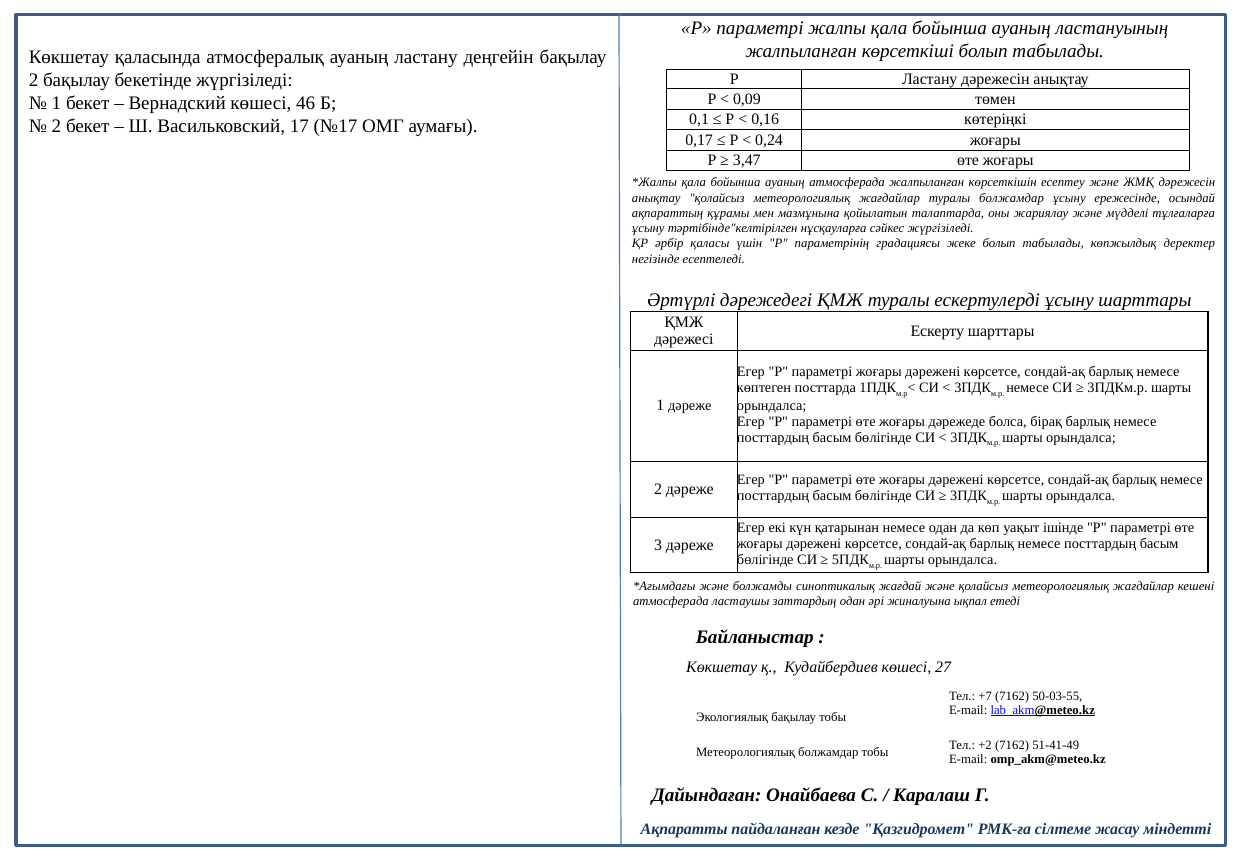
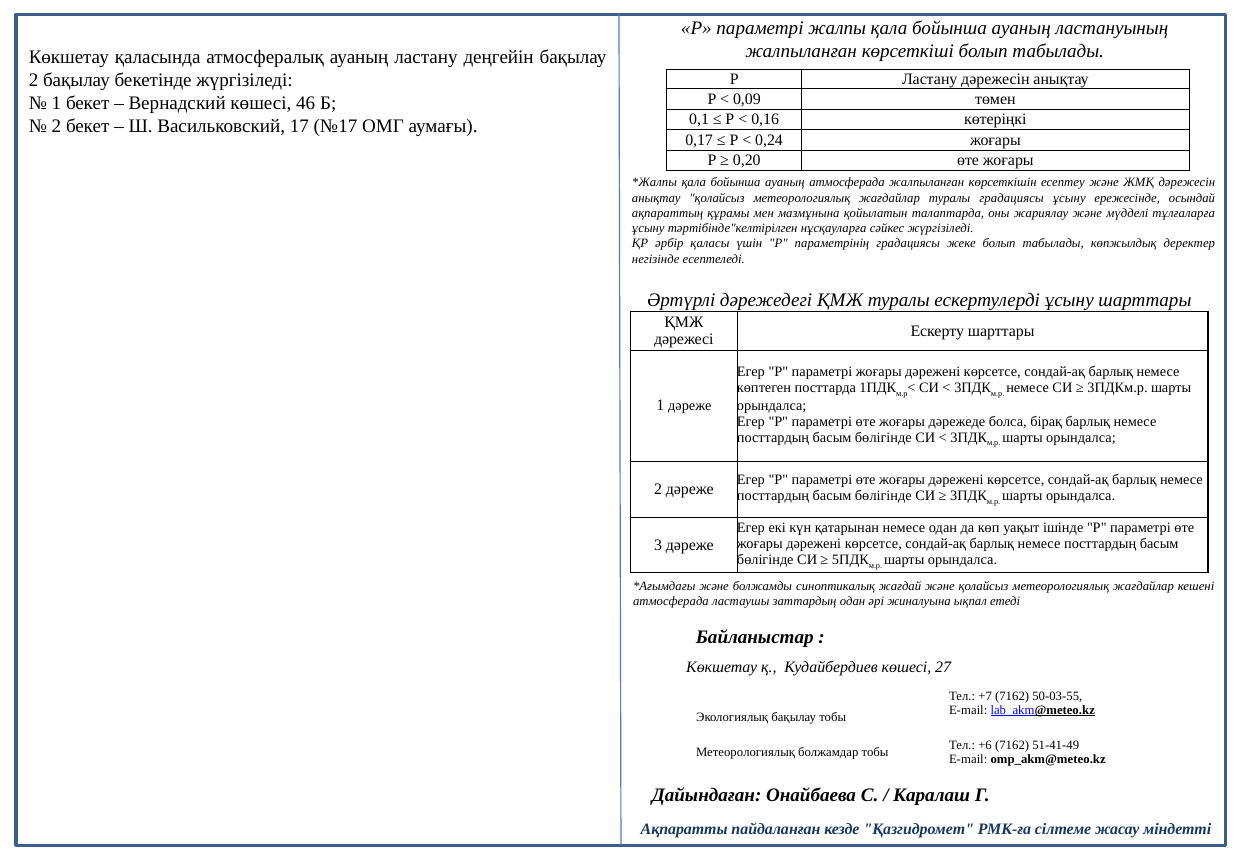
3,47: 3,47 -> 0,20
туралы болжамдар: болжамдар -> градациясы
+2: +2 -> +6
